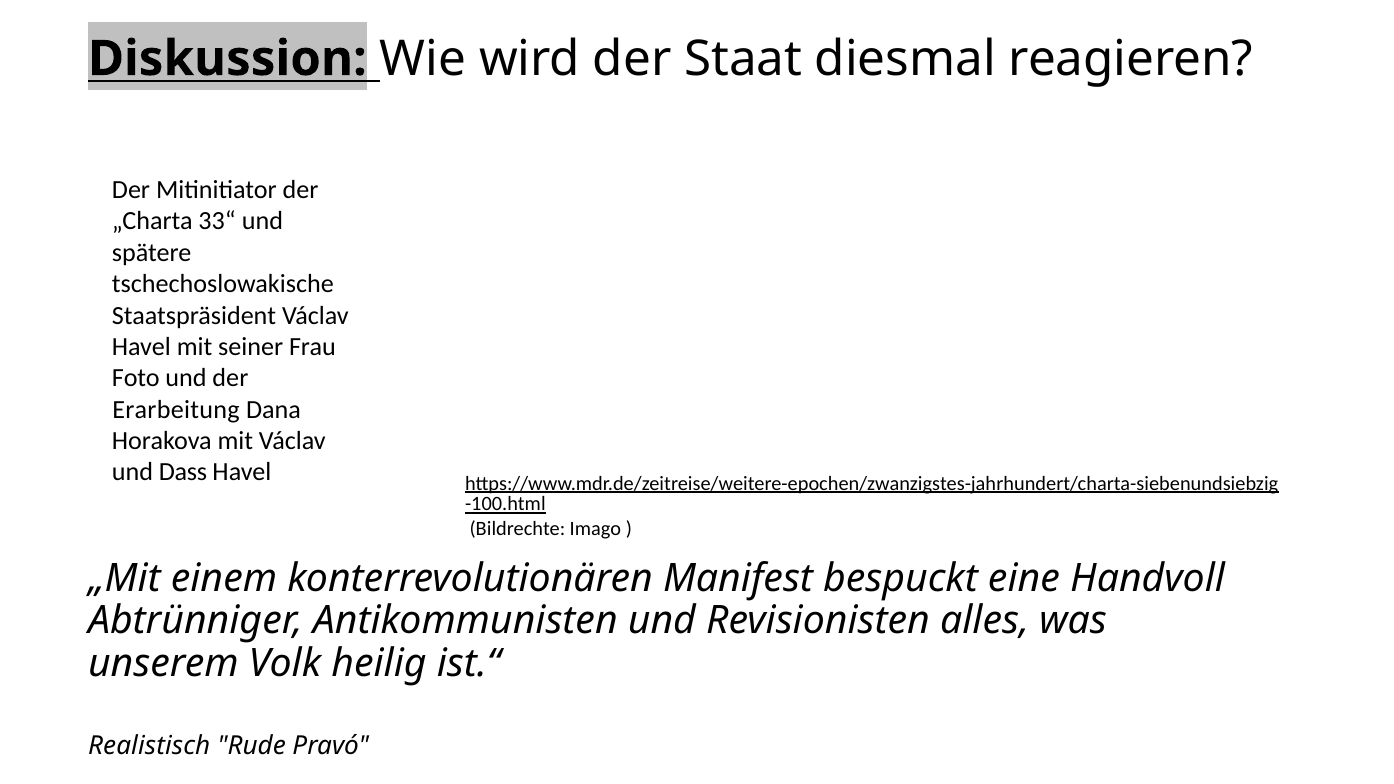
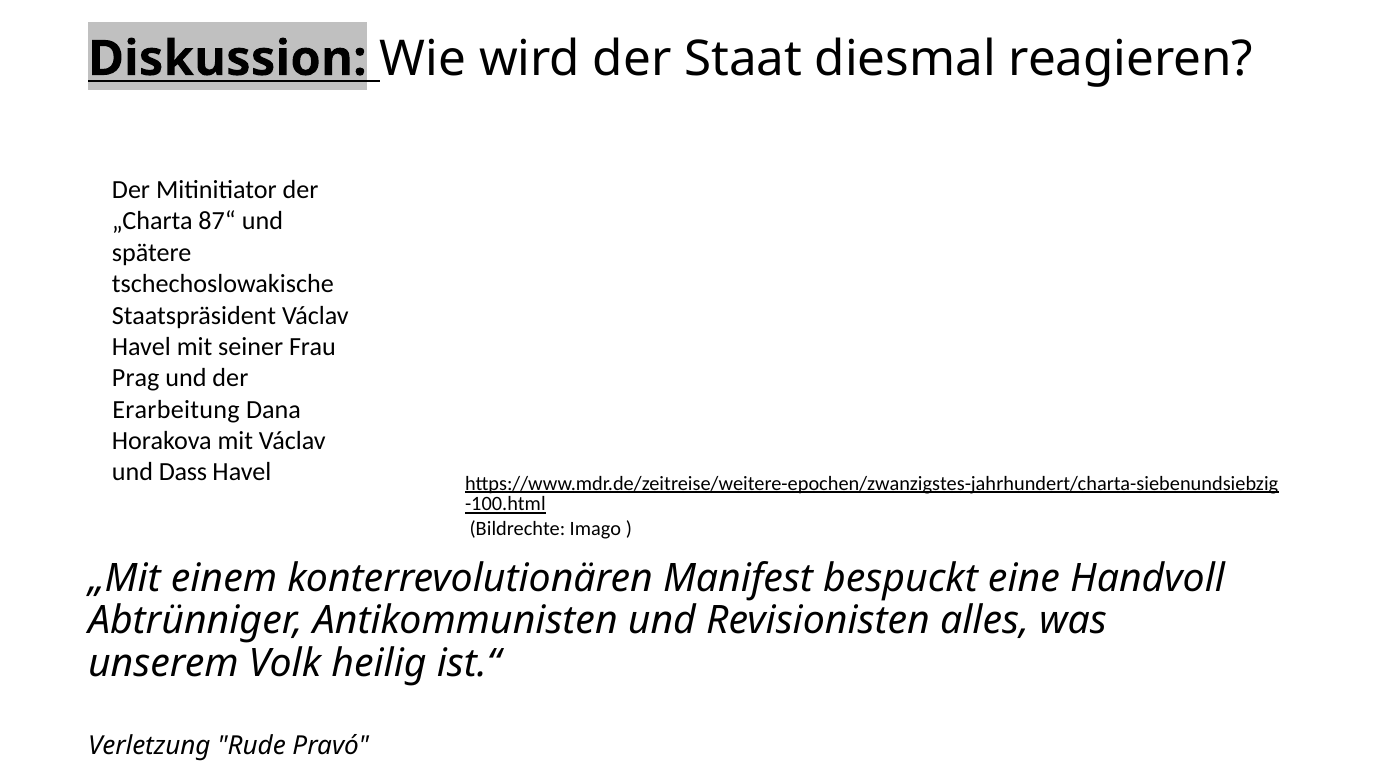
33“: 33“ -> 87“
Foto: Foto -> Prag
Realistisch: Realistisch -> Verletzung
